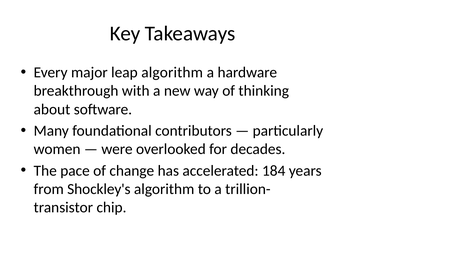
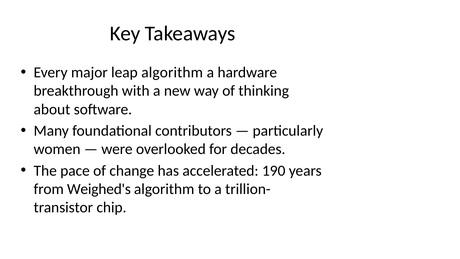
184: 184 -> 190
Shockley's: Shockley's -> Weighed's
